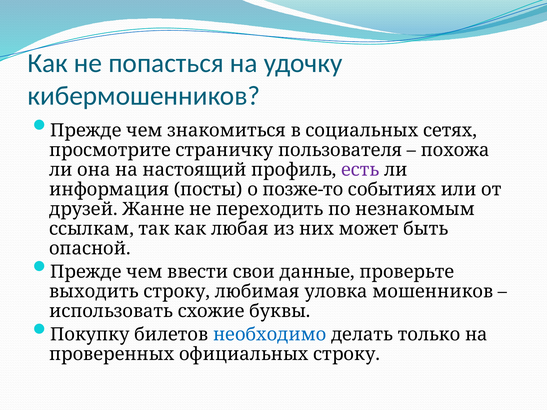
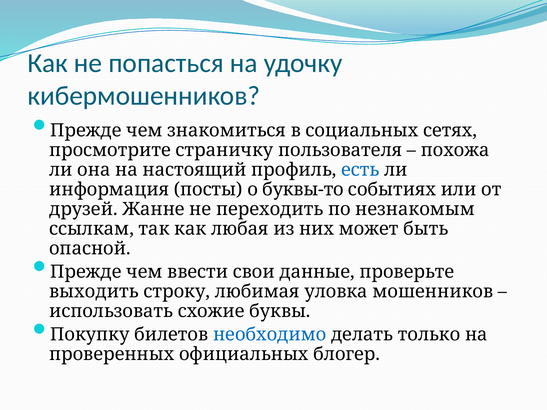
есть colour: purple -> blue
позже-то: позже-то -> буквы-то
официальных строку: строку -> блогер
